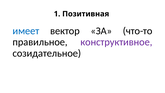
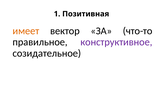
имеет colour: blue -> orange
